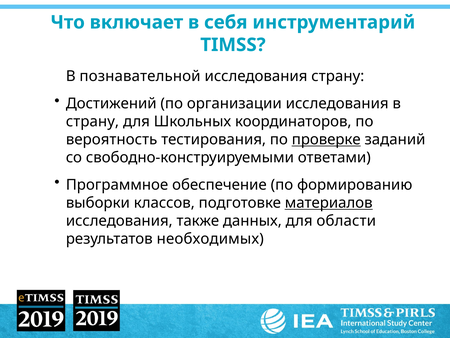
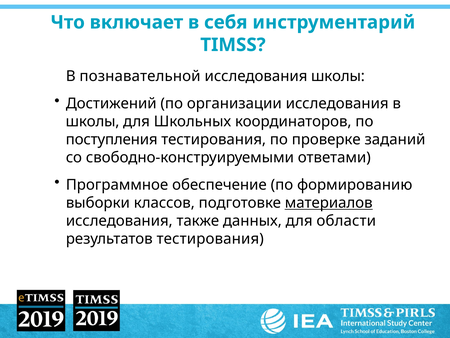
исследования страну: страну -> школы
страну at (92, 121): страну -> школы
вероятность: вероятность -> поступления
проверке underline: present -> none
результатов необходимых: необходимых -> тестирования
